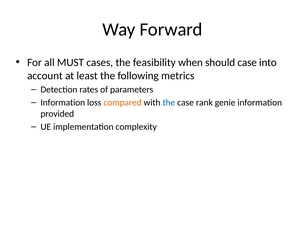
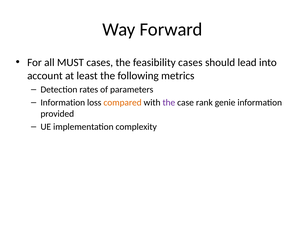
feasibility when: when -> cases
should case: case -> lead
the at (169, 103) colour: blue -> purple
